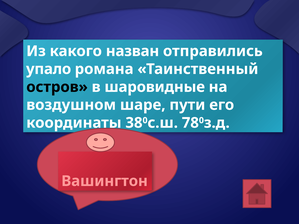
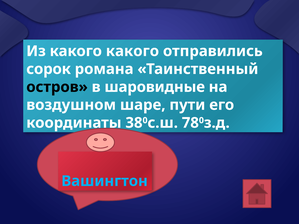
какого назван: назван -> какого
упало: упало -> сорок
Вашингтон colour: pink -> light blue
